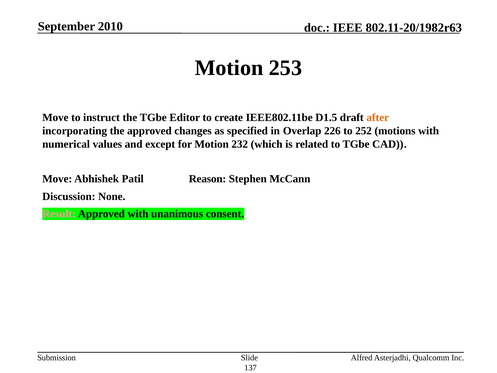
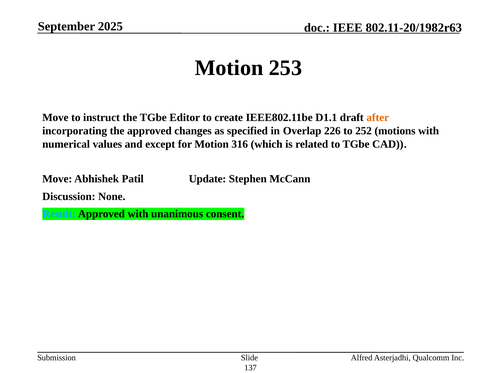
2010: 2010 -> 2025
D1.5: D1.5 -> D1.1
232: 232 -> 316
Reason: Reason -> Update
Result colour: pink -> light blue
